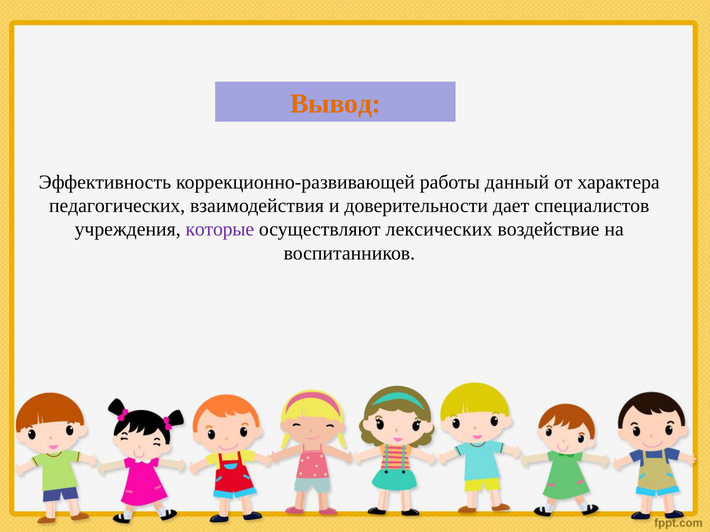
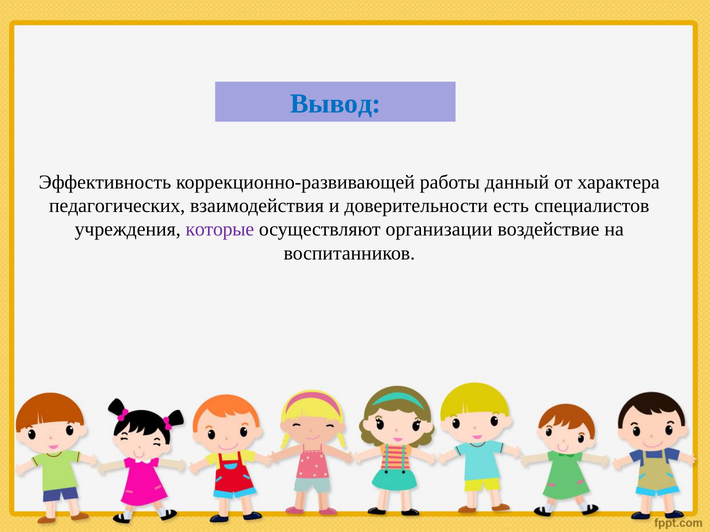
Вывод colour: orange -> blue
дает: дает -> есть
лексических: лексических -> организации
